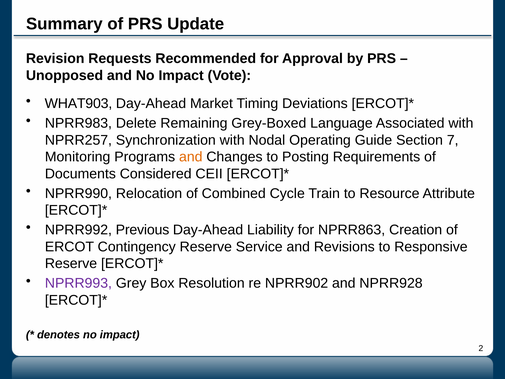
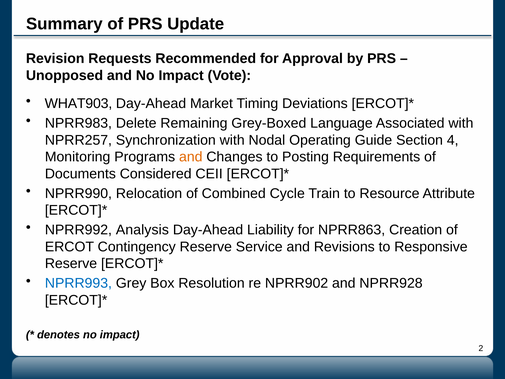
7: 7 -> 4
Previous: Previous -> Analysis
NPRR993 colour: purple -> blue
